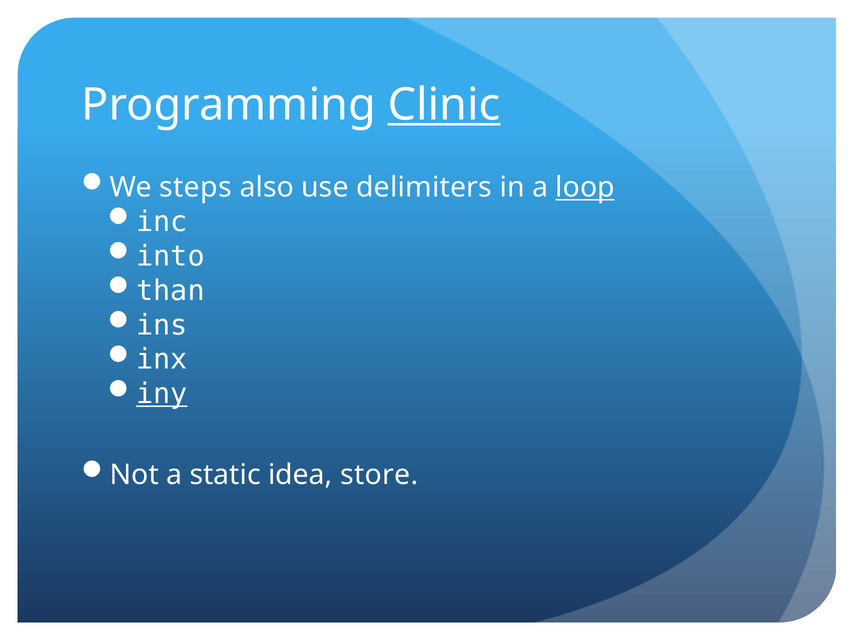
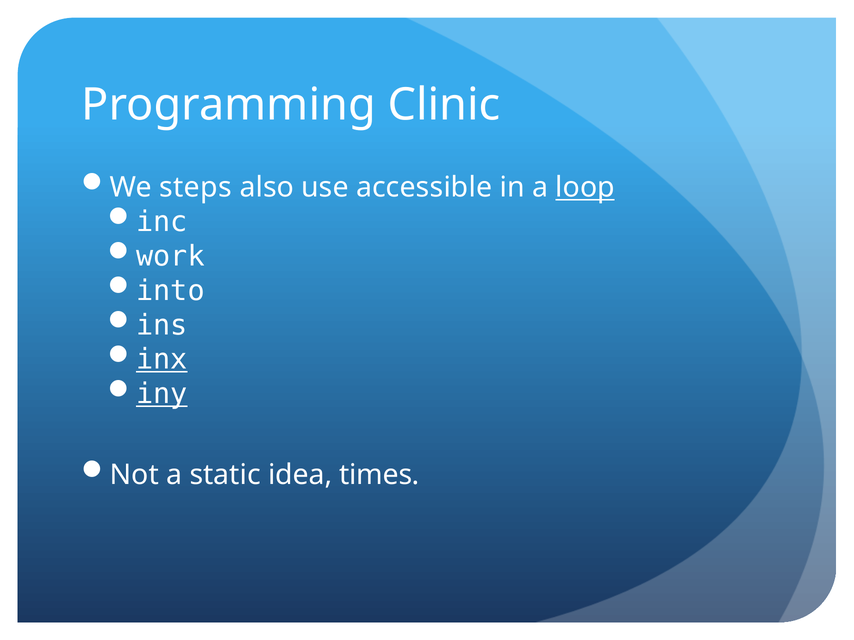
Clinic underline: present -> none
delimiters: delimiters -> accessible
into: into -> work
than: than -> into
inx underline: none -> present
store: store -> times
